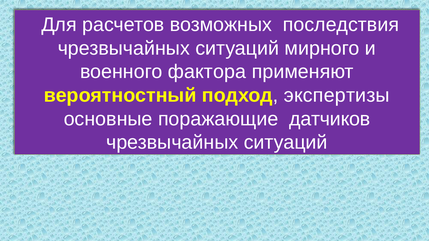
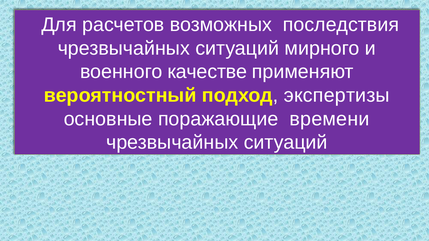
фактора: фактора -> качестве
датчиков: датчиков -> времени
